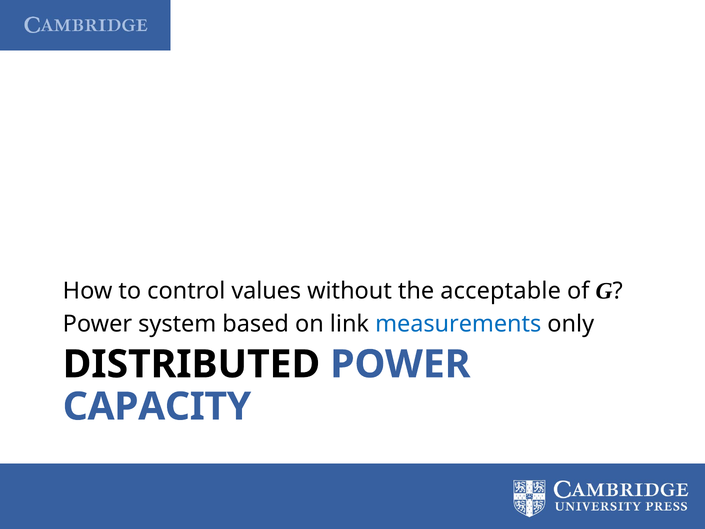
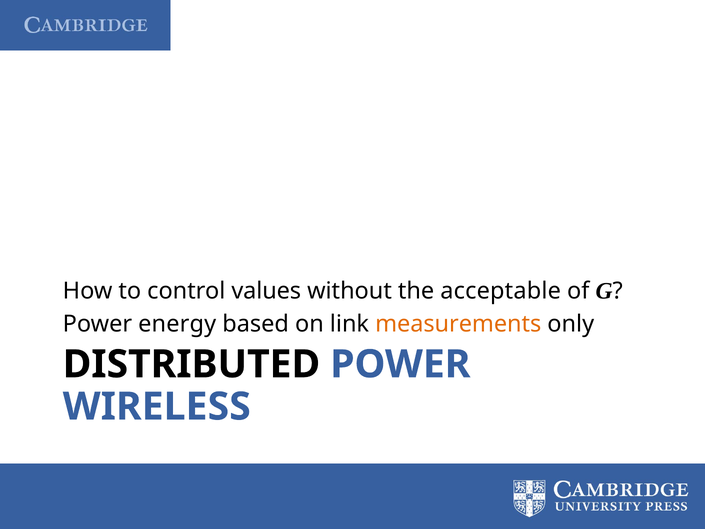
system: system -> energy
measurements colour: blue -> orange
CAPACITY: CAPACITY -> WIRELESS
